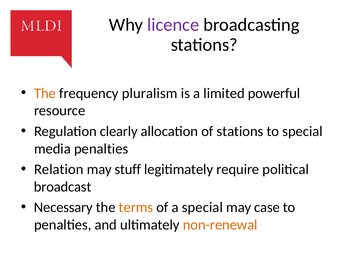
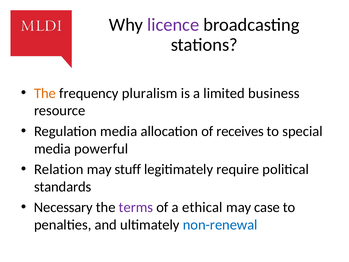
powerful: powerful -> business
Regulation clearly: clearly -> media
of stations: stations -> receives
media penalties: penalties -> powerful
broadcast: broadcast -> standards
terms colour: orange -> purple
a special: special -> ethical
non-renewal colour: orange -> blue
